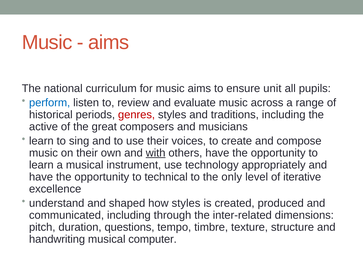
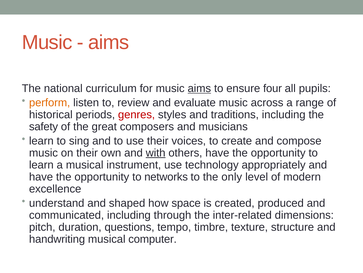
aims at (199, 88) underline: none -> present
unit: unit -> four
perform colour: blue -> orange
active: active -> safety
technical: technical -> networks
iterative: iterative -> modern
how styles: styles -> space
